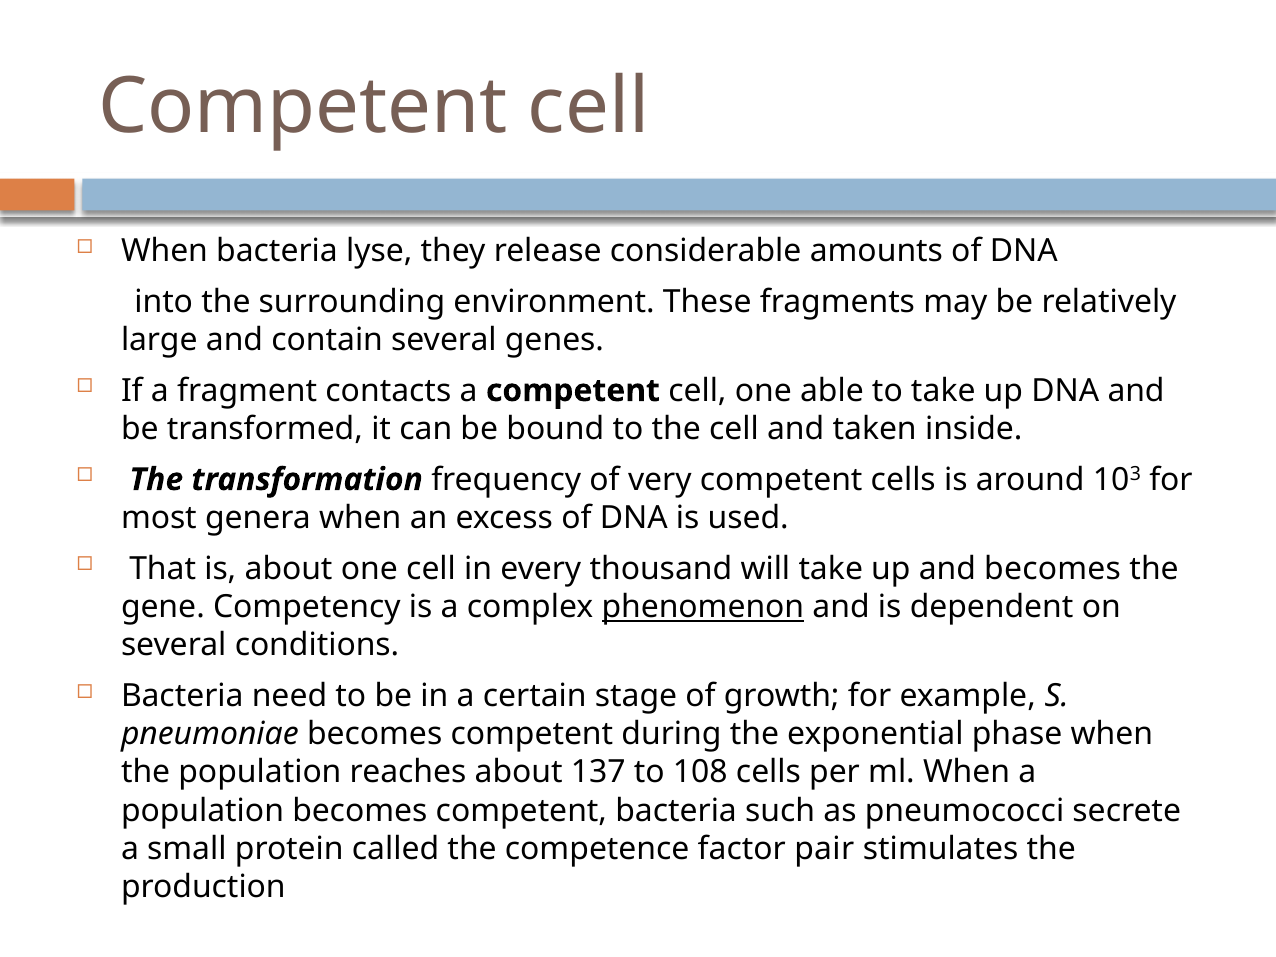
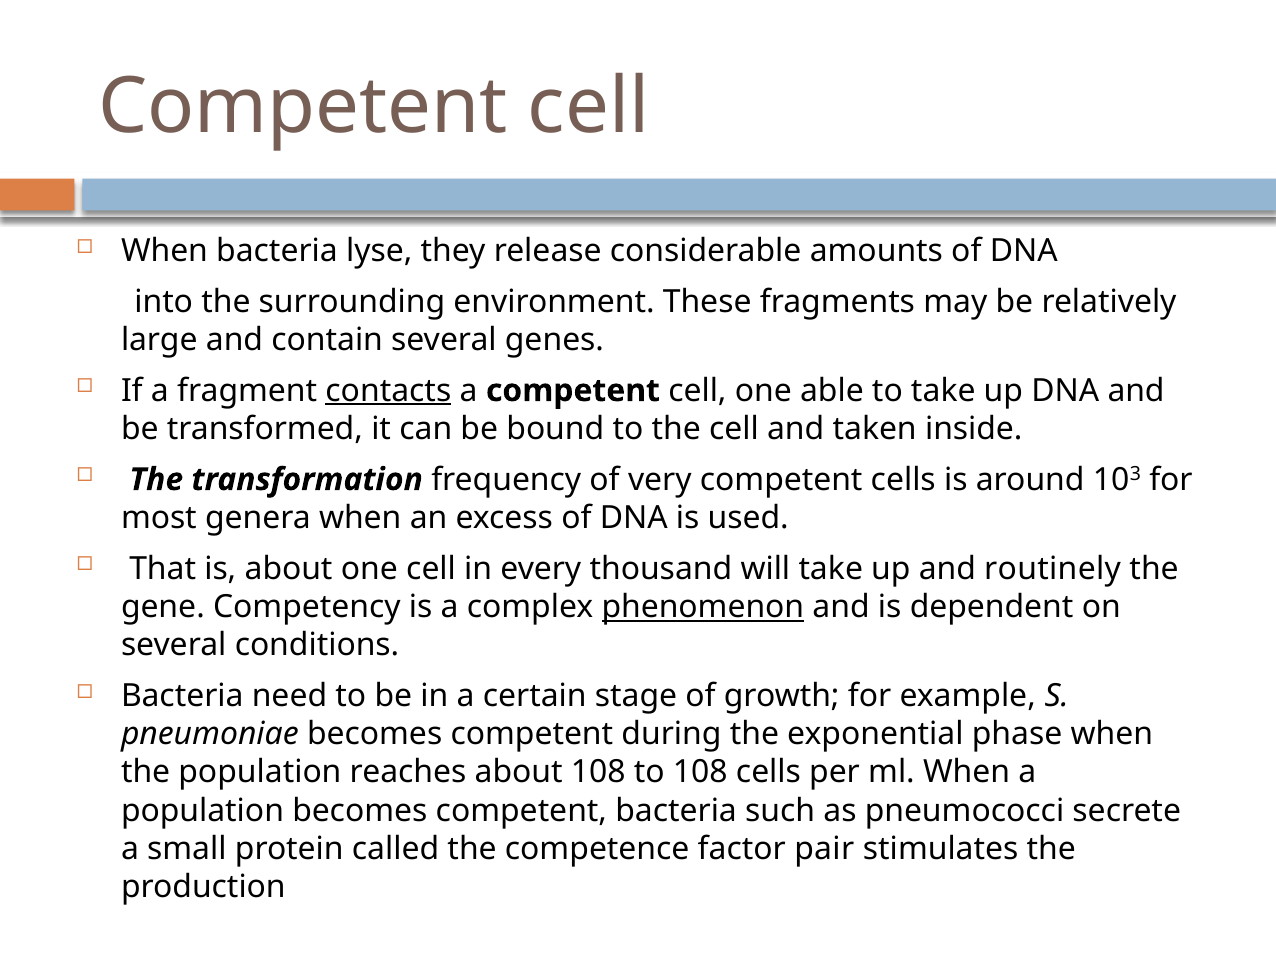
contacts underline: none -> present
and becomes: becomes -> routinely
about 137: 137 -> 108
